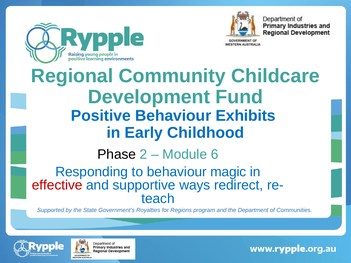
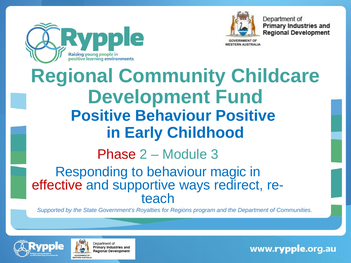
Behaviour Exhibits: Exhibits -> Positive
Phase colour: black -> red
6: 6 -> 3
